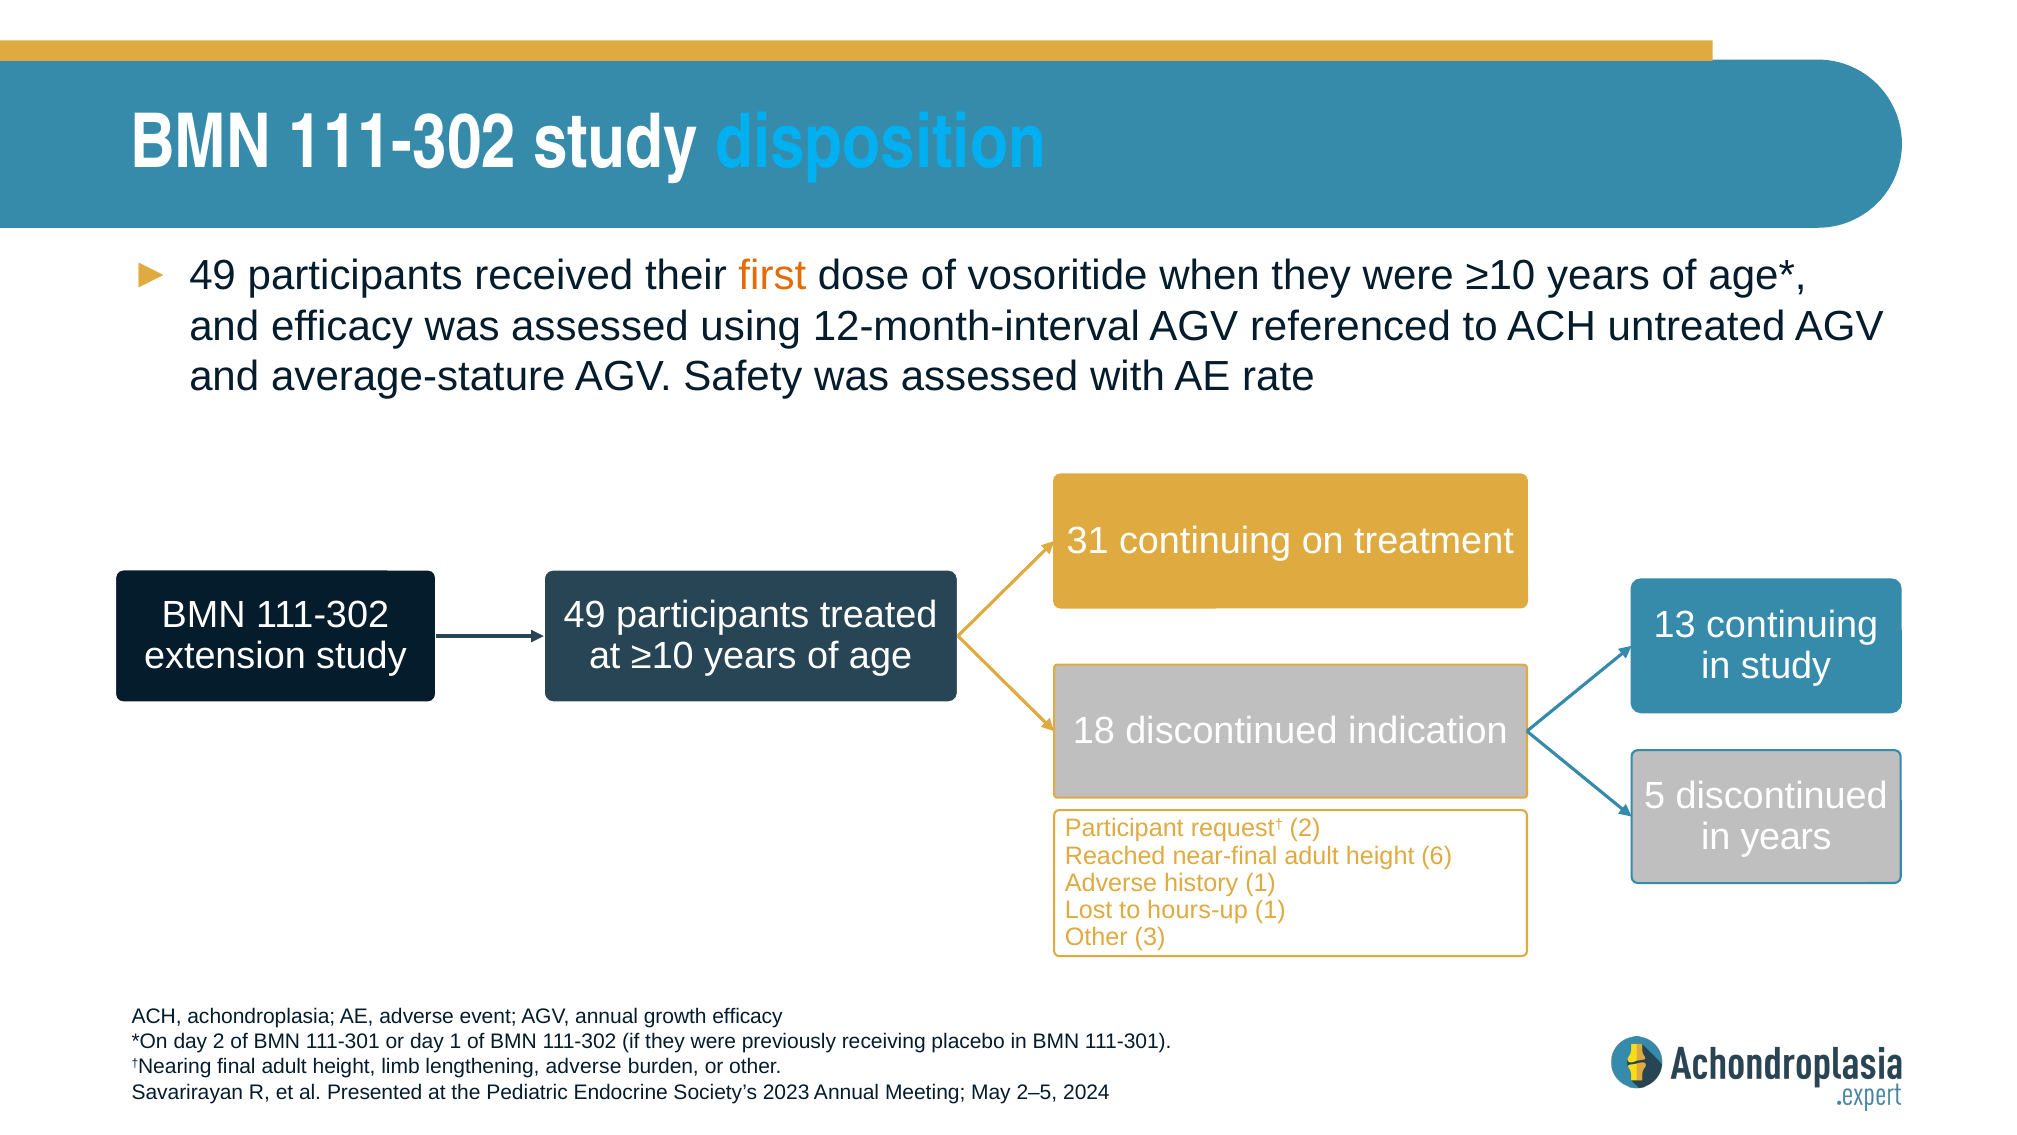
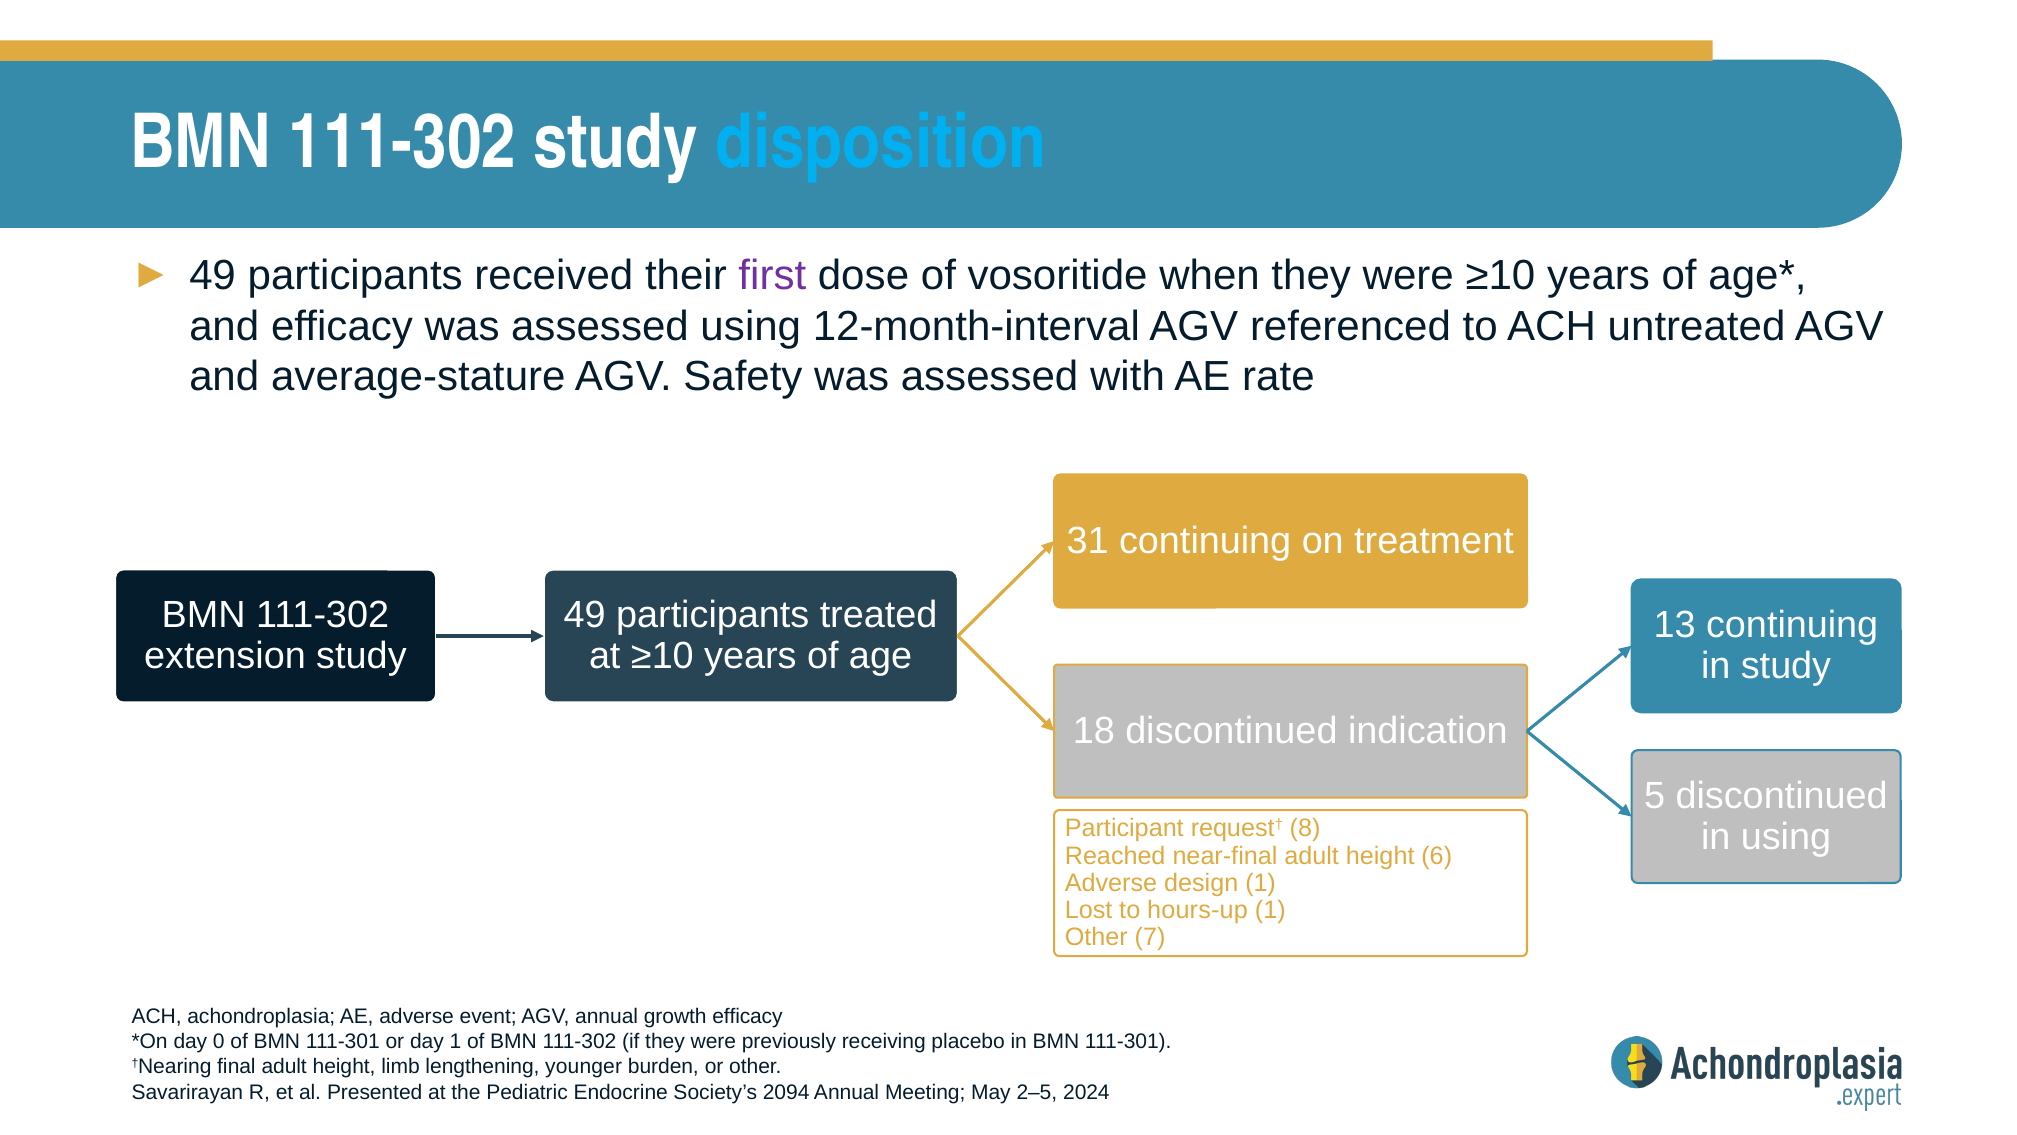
first colour: orange -> purple
request† 2: 2 -> 8
in years: years -> using
history: history -> design
3: 3 -> 7
day 2: 2 -> 0
lengthening adverse: adverse -> younger
2023: 2023 -> 2094
